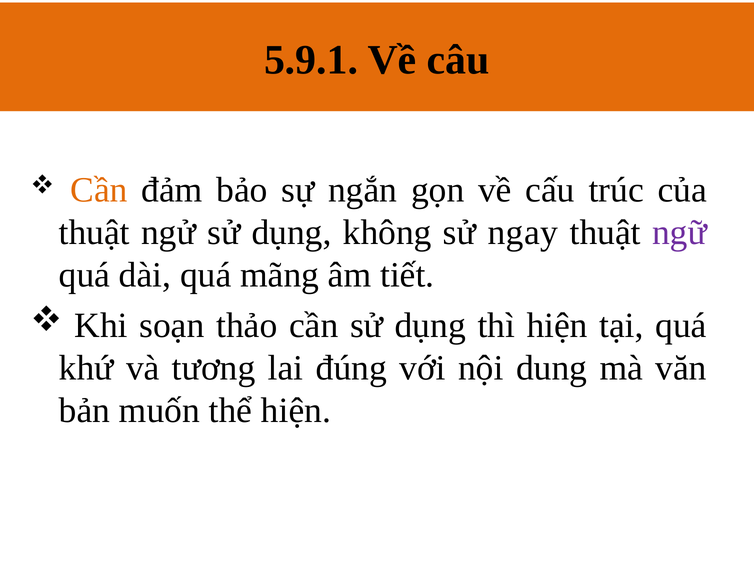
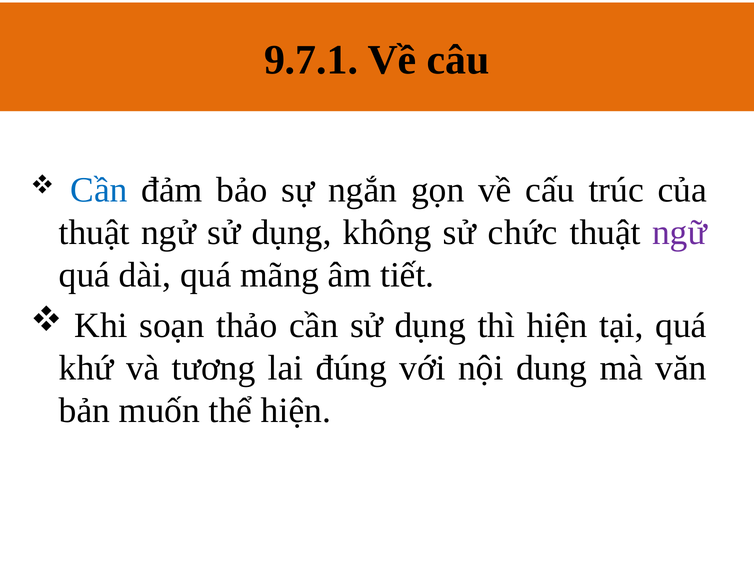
5.9.1: 5.9.1 -> 9.7.1
Cần at (99, 190) colour: orange -> blue
ngay: ngay -> chức
